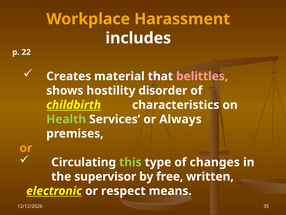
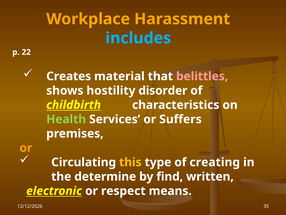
includes colour: white -> light blue
Always: Always -> Suffers
this colour: light green -> yellow
changes: changes -> creating
supervisor: supervisor -> determine
free: free -> find
